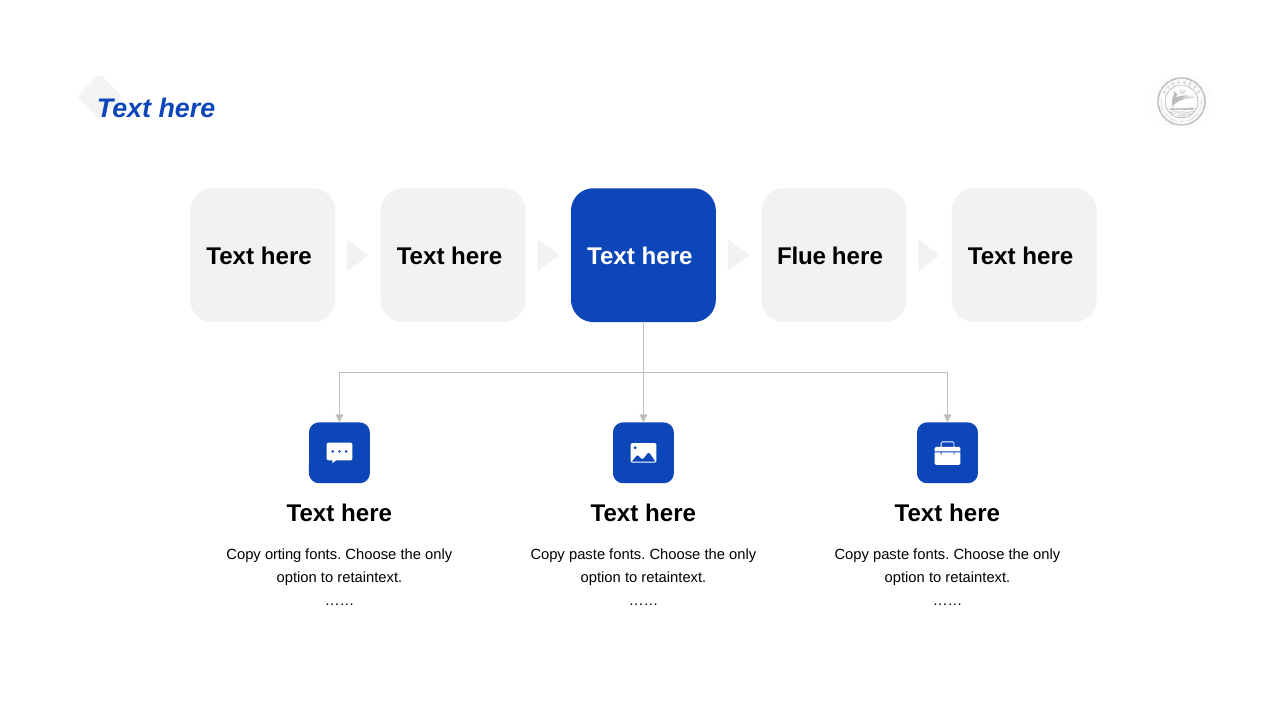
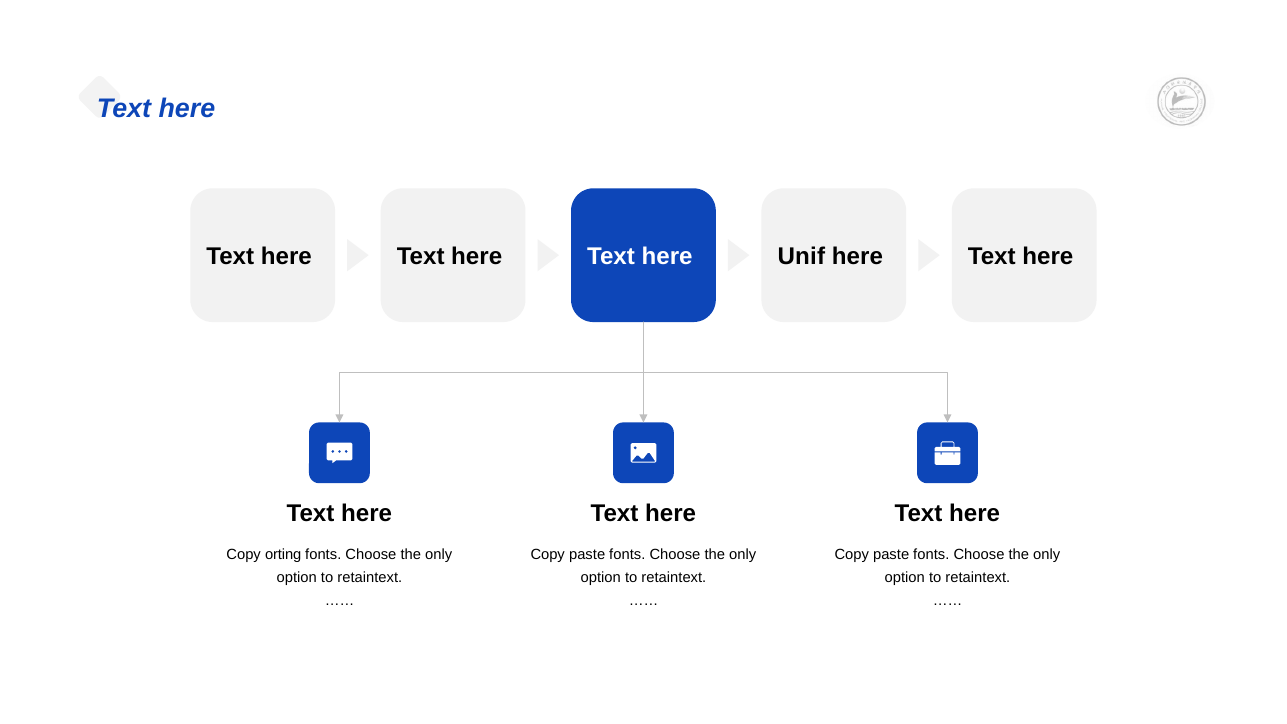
Flue: Flue -> Unif
